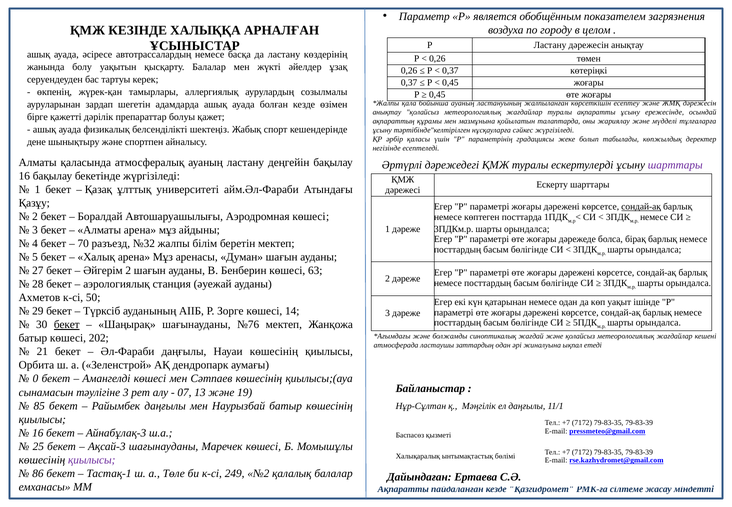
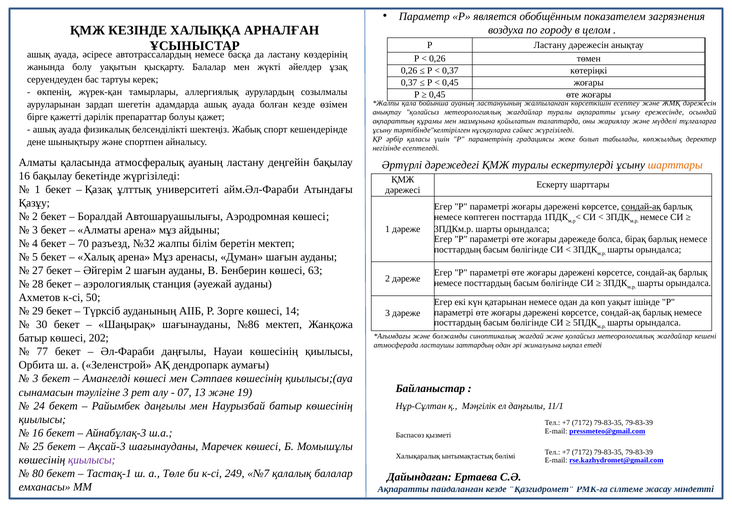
шарттары at (675, 165) colour: purple -> orange
бекет at (67, 325) underline: present -> none
№76: №76 -> №86
21: 21 -> 77
0 at (35, 379): 0 -> 3
85: 85 -> 24
86: 86 -> 80
№2: №2 -> №7
